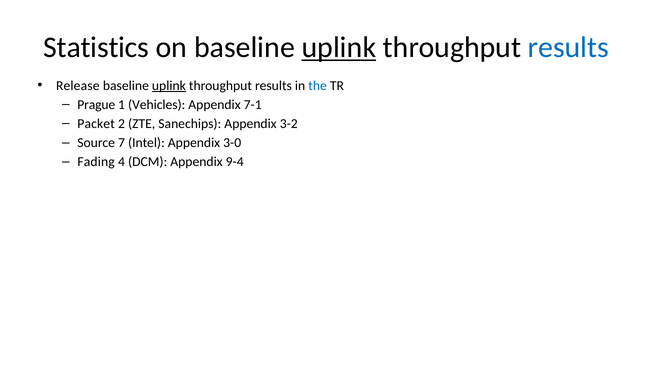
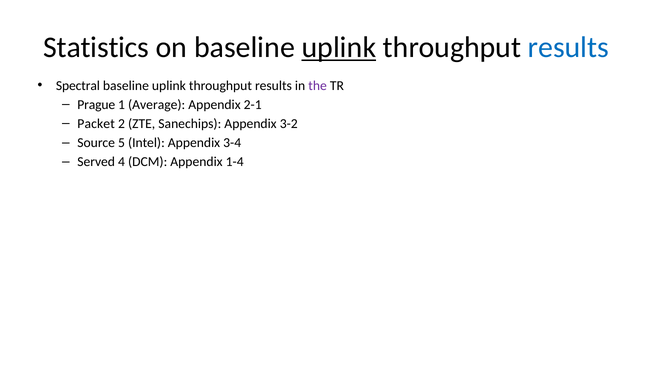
Release: Release -> Spectral
uplink at (169, 86) underline: present -> none
the colour: blue -> purple
Vehicles: Vehicles -> Average
7-1: 7-1 -> 2-1
7: 7 -> 5
3-0: 3-0 -> 3-4
Fading: Fading -> Served
9-4: 9-4 -> 1-4
